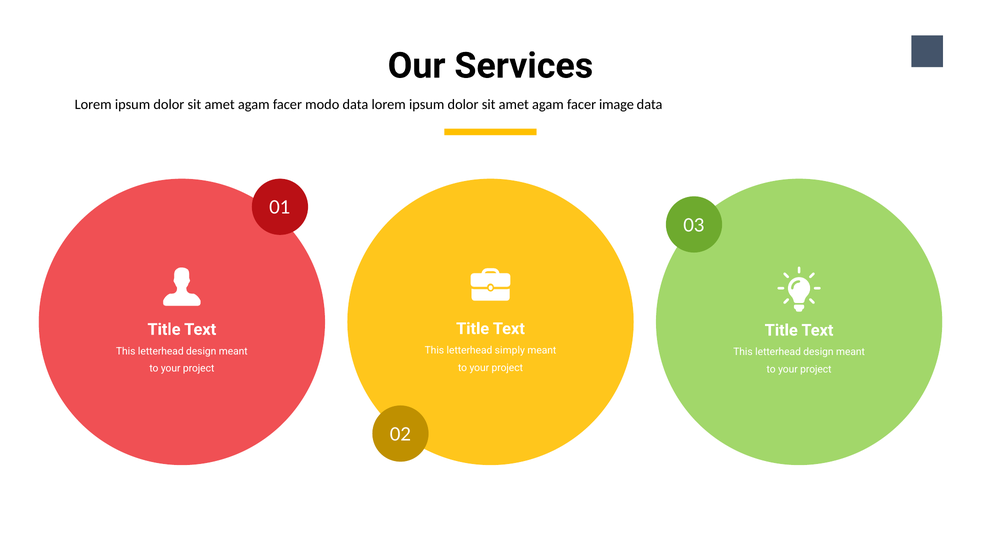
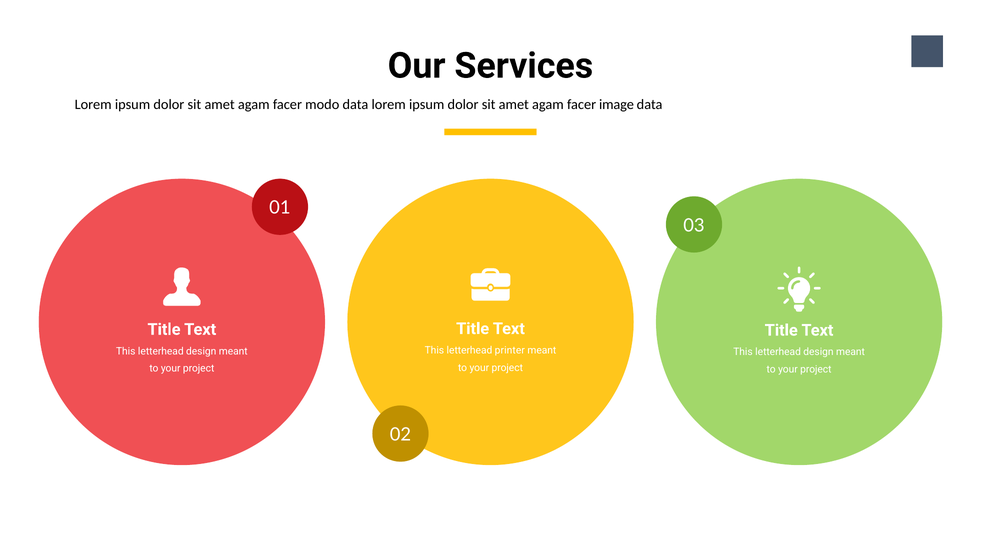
simply: simply -> printer
